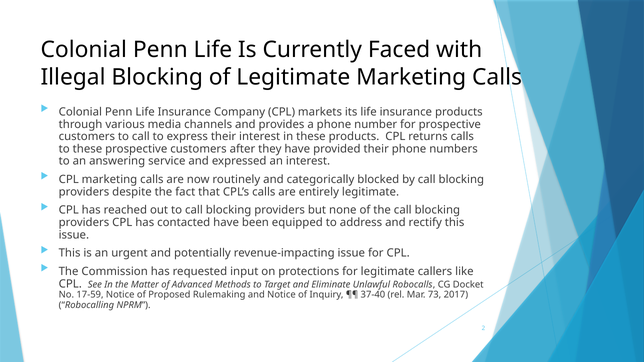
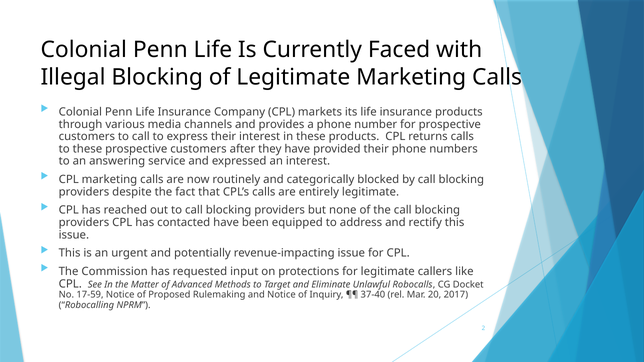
73: 73 -> 20
